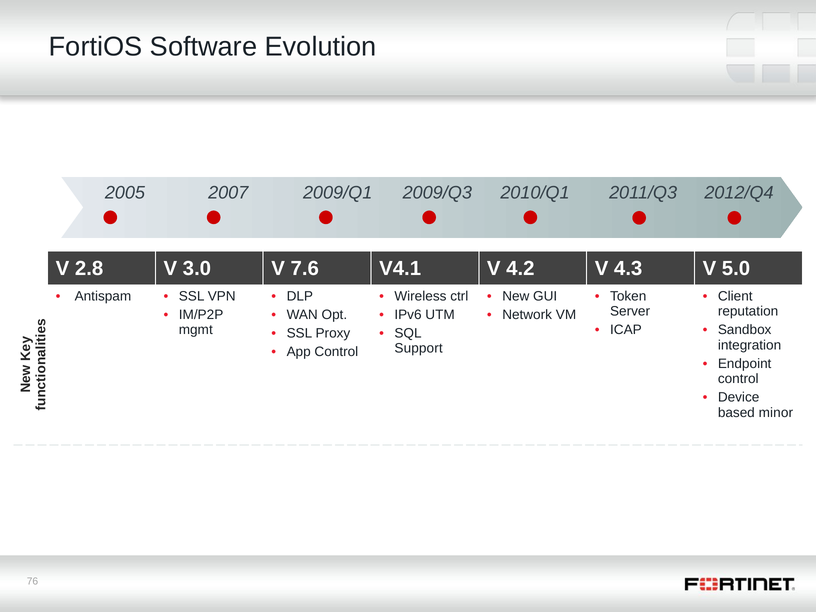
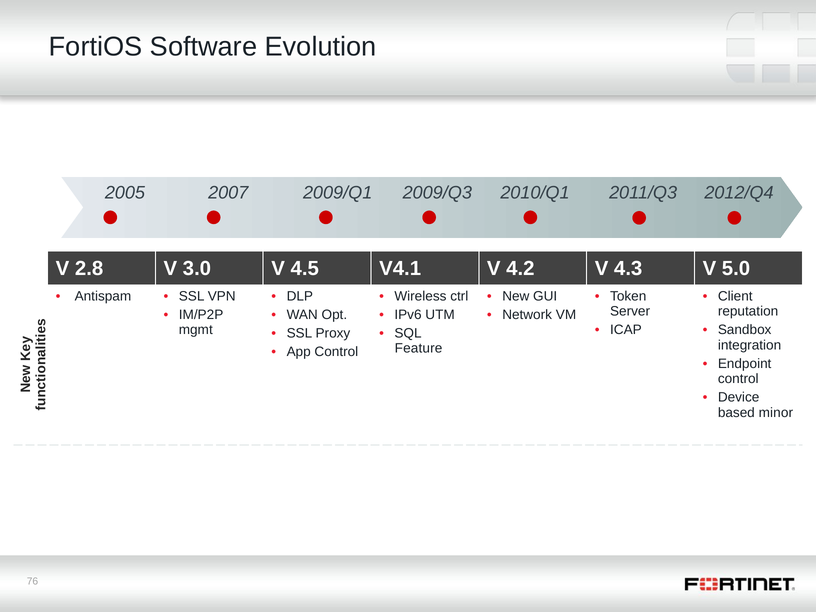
7.6: 7.6 -> 4.5
Support: Support -> Feature
